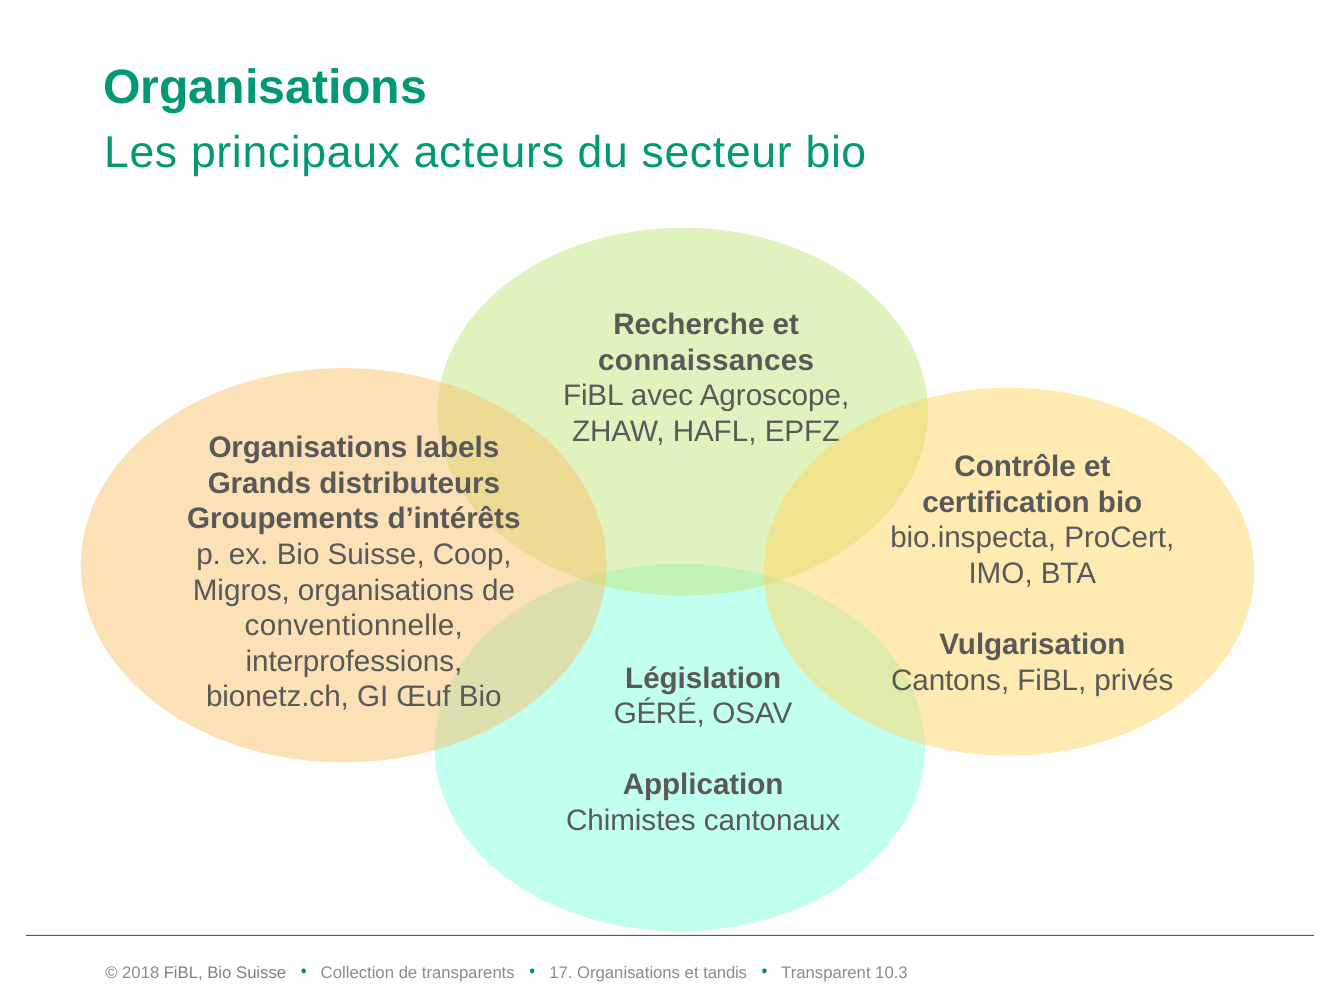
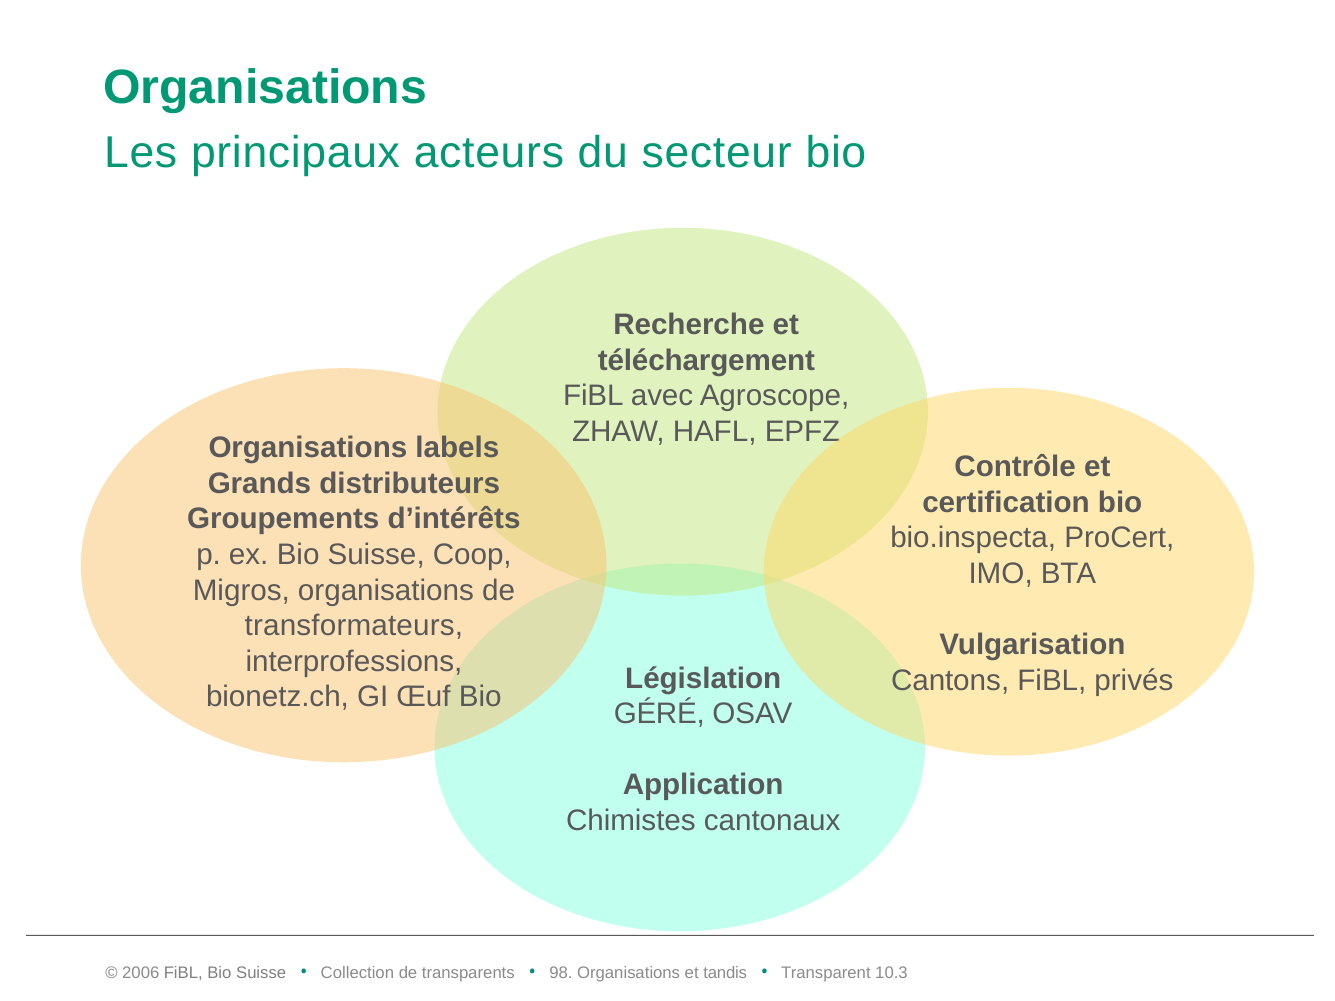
connaissances: connaissances -> téléchargement
conventionnelle: conventionnelle -> transformateurs
2018: 2018 -> 2006
17: 17 -> 98
